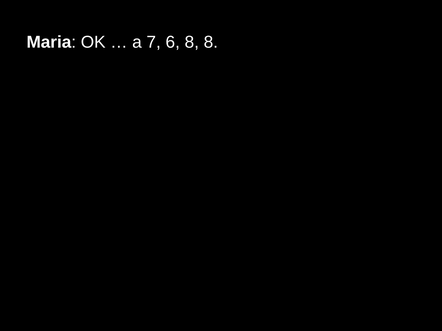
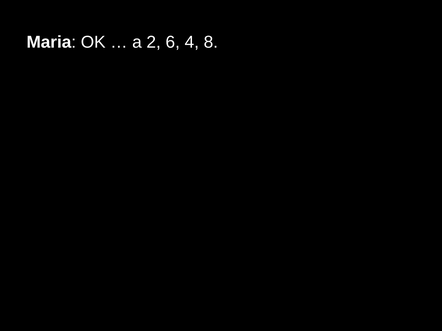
7: 7 -> 2
6 8: 8 -> 4
